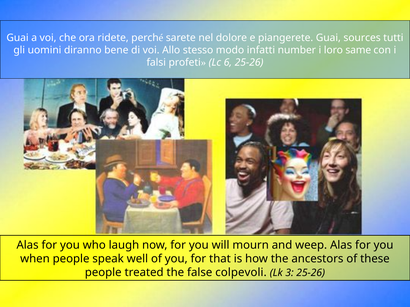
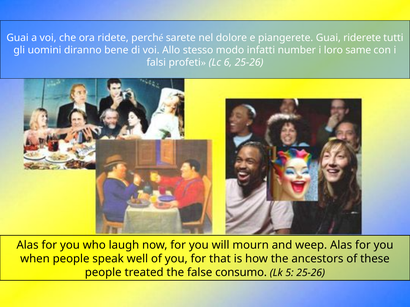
sources: sources -> riderete
colpevoli: colpevoli -> consumo
3: 3 -> 5
